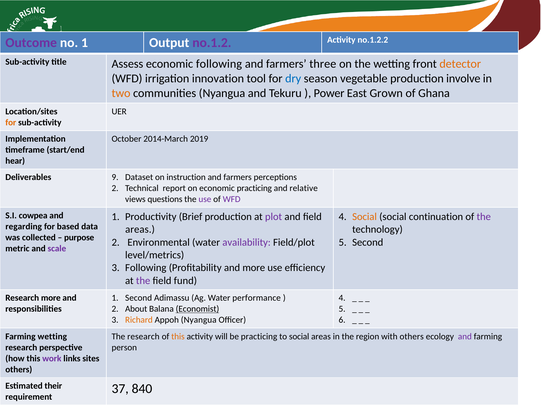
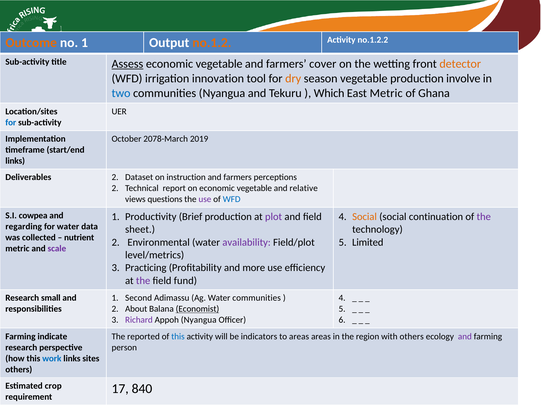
Outcome colour: purple -> orange
no.1.2 colour: purple -> orange
Assess underline: none -> present
following at (219, 64): following -> vegetable
three: three -> cover
dry colour: blue -> orange
two colour: orange -> blue
Power: Power -> Which
East Grown: Grown -> Metric
for at (11, 122) colour: orange -> blue
2014-March: 2014-March -> 2078-March
hear at (15, 161): hear -> links
Deliverables 9: 9 -> 2
on economic practicing: practicing -> vegetable
WFD at (232, 199) colour: purple -> blue
for based: based -> water
areas at (140, 229): areas -> sheet
purpose: purpose -> nutrient
Second at (368, 242): Second -> Limited
Following at (146, 268): Following -> Practicing
Research more: more -> small
Water performance: performance -> communities
Richard colour: orange -> purple
Farming wetting: wetting -> indicate
The research: research -> reported
this at (178, 336) colour: orange -> blue
be practicing: practicing -> indicators
to social: social -> areas
work colour: purple -> blue
their: their -> crop
37: 37 -> 17
